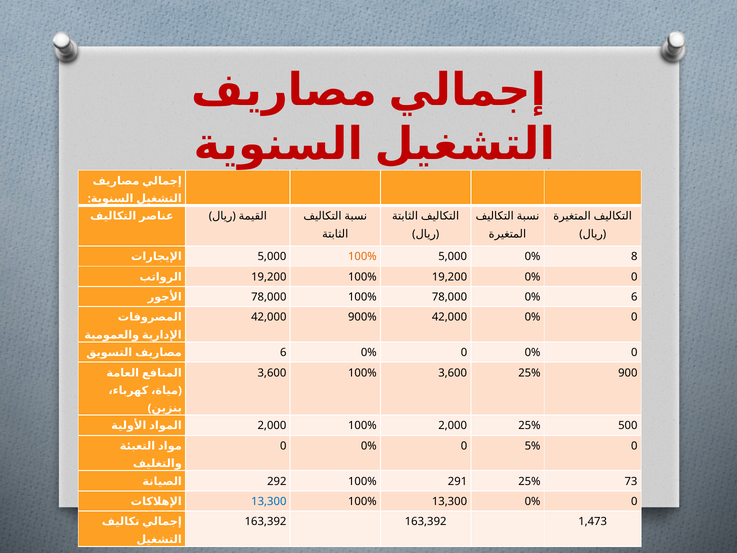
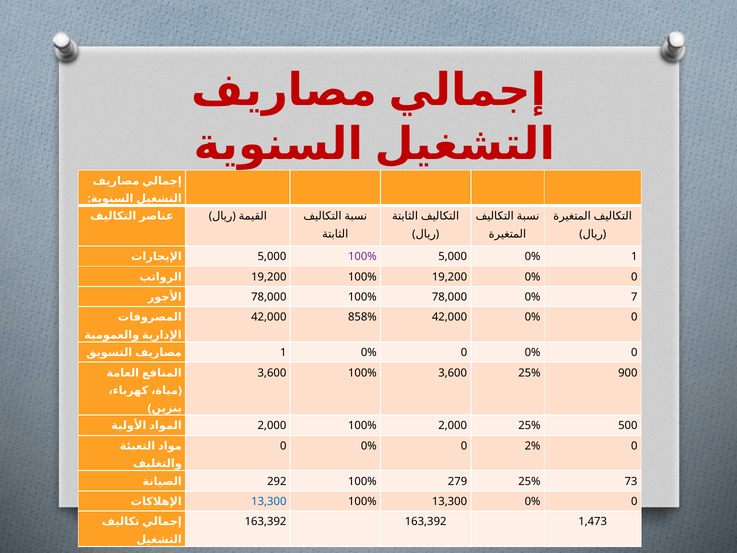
100% at (362, 257) colour: orange -> purple
0% 8: 8 -> 1
0% 6: 6 -> 7
900%: 900% -> 858%
6 at (283, 352): 6 -> 1
5%: 5% -> 2%
291: 291 -> 279
